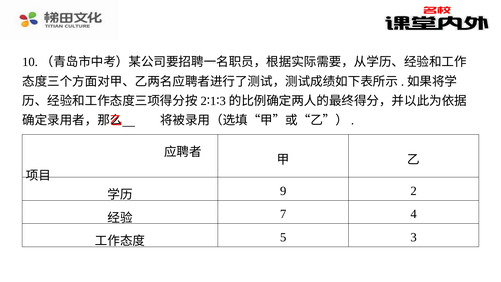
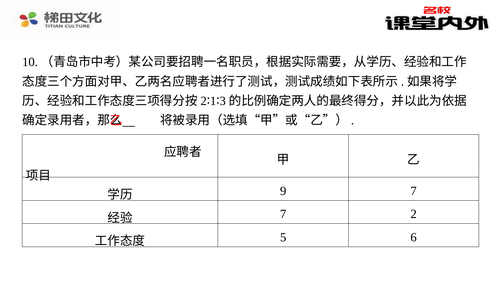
9 2: 2 -> 7
4: 4 -> 2
3: 3 -> 6
